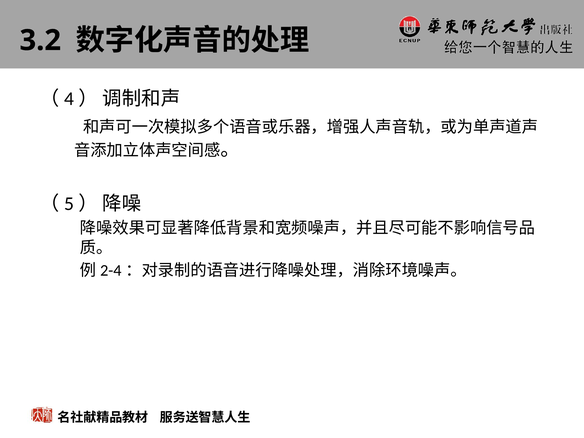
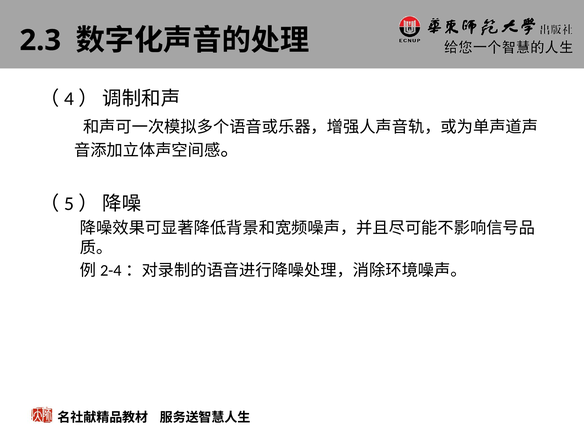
3.2: 3.2 -> 2.3
